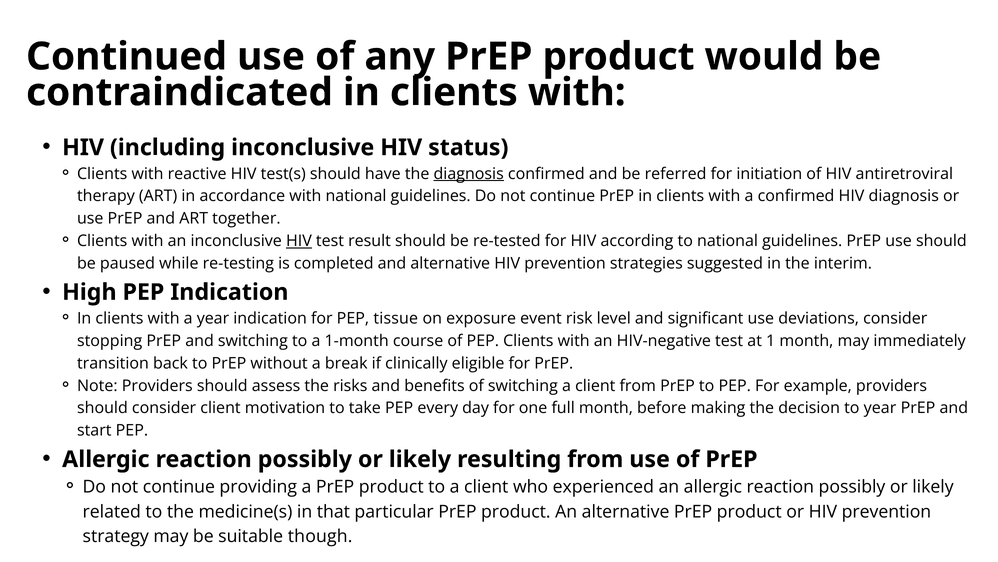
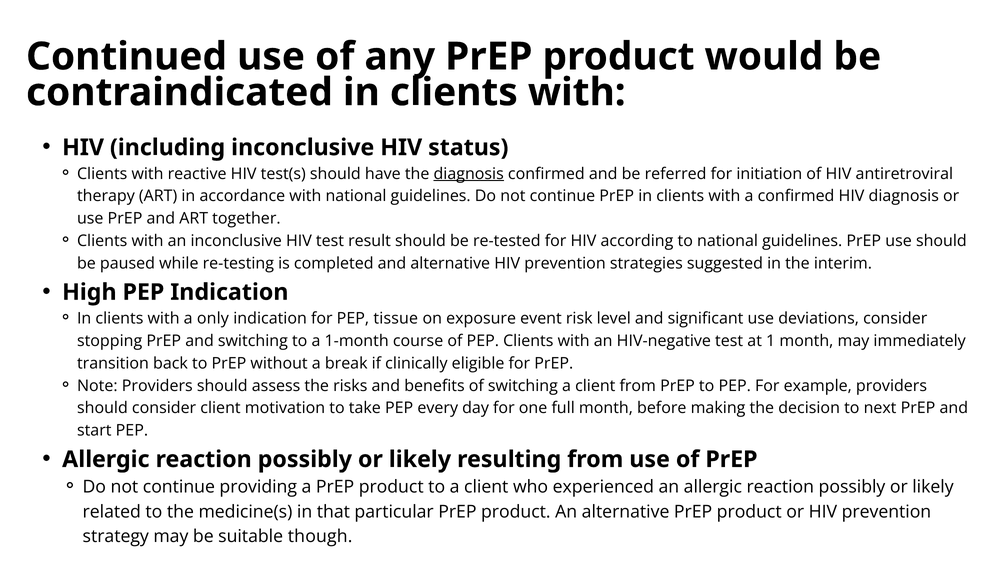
HIV at (299, 241) underline: present -> none
a year: year -> only
to year: year -> next
